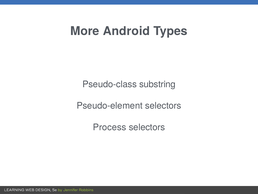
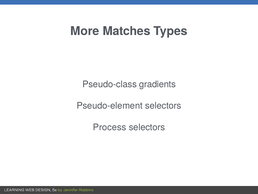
Android: Android -> Matches
substring: substring -> gradients
